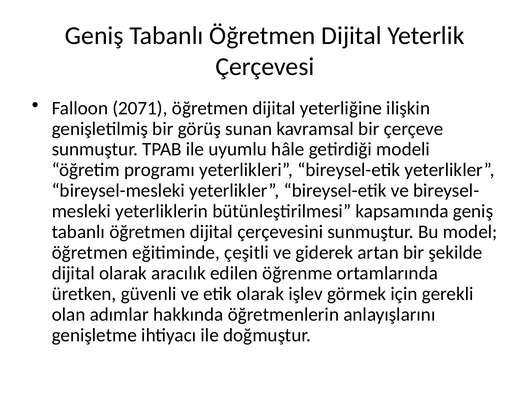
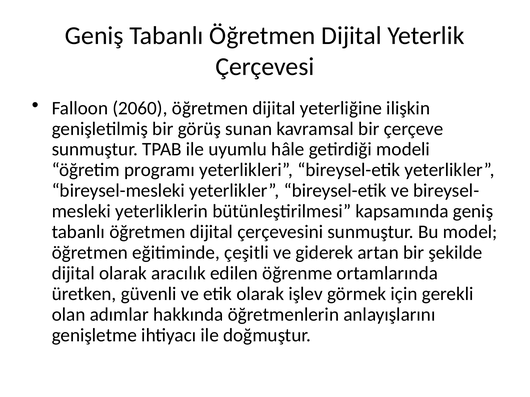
2071: 2071 -> 2060
